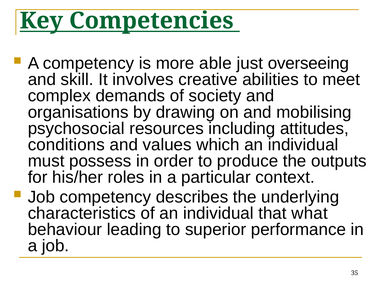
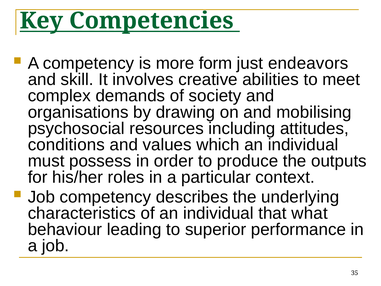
able: able -> form
overseeing: overseeing -> endeavors
